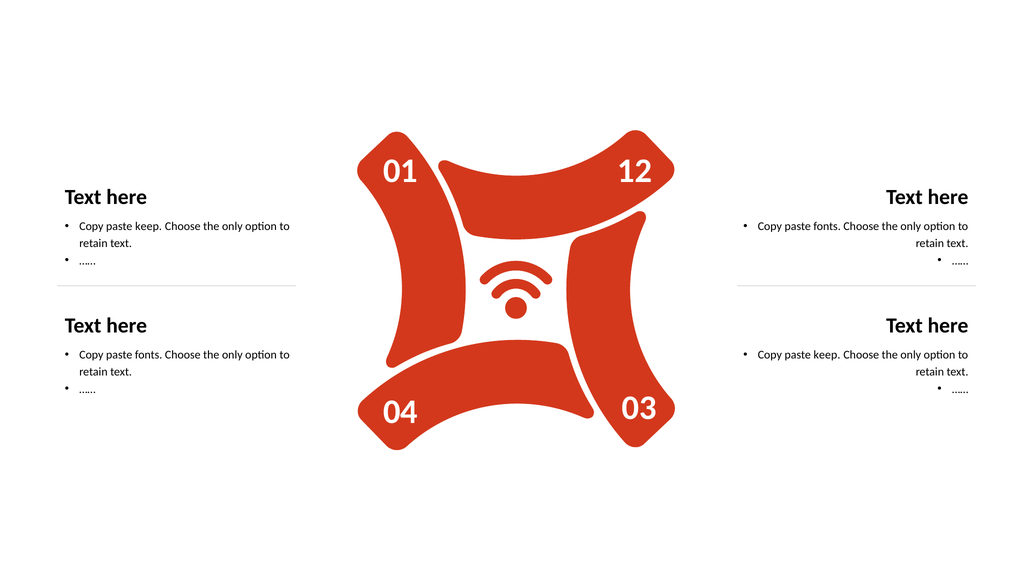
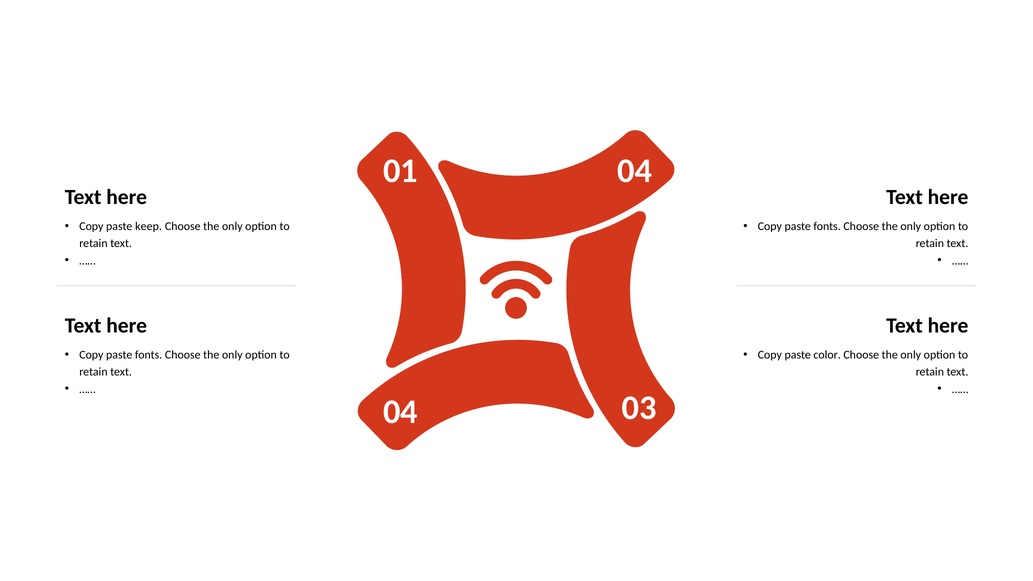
01 12: 12 -> 04
keep at (827, 355): keep -> color
